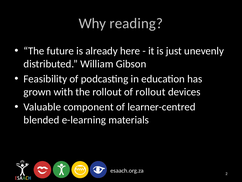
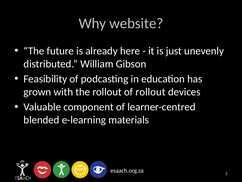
reading: reading -> website
